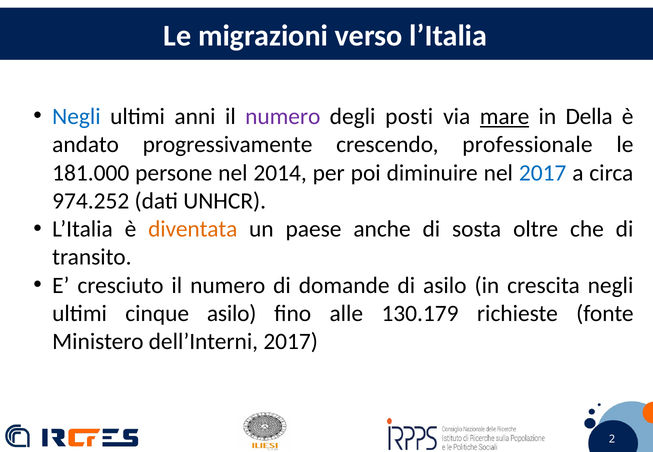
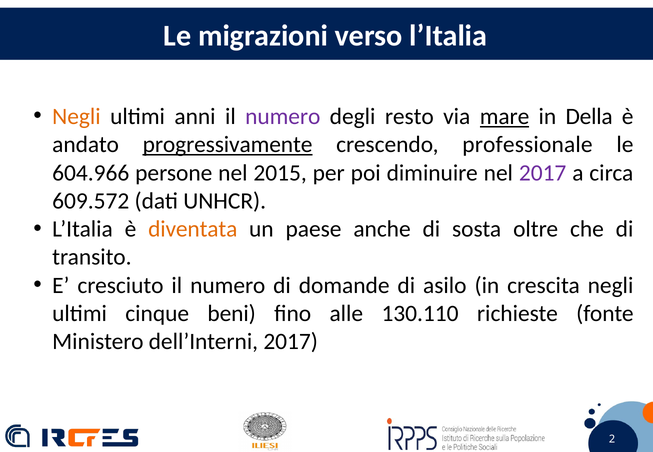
Negli at (76, 117) colour: blue -> orange
posti: posti -> resto
progressivamente underline: none -> present
181.000: 181.000 -> 604.966
2014: 2014 -> 2015
2017 at (543, 173) colour: blue -> purple
974.252: 974.252 -> 609.572
cinque asilo: asilo -> beni
130.179: 130.179 -> 130.110
